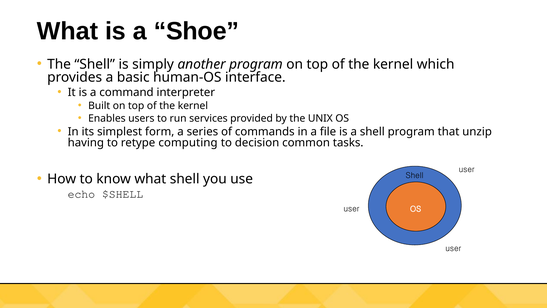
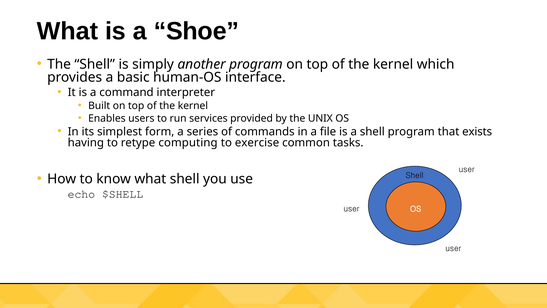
unzip: unzip -> exists
decision: decision -> exercise
